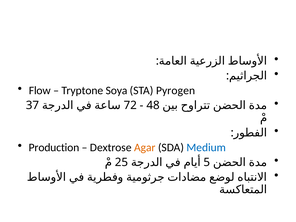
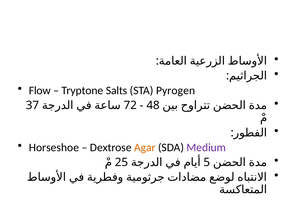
Soya: Soya -> Salts
Production: Production -> Horseshoe
Medium colour: blue -> purple
